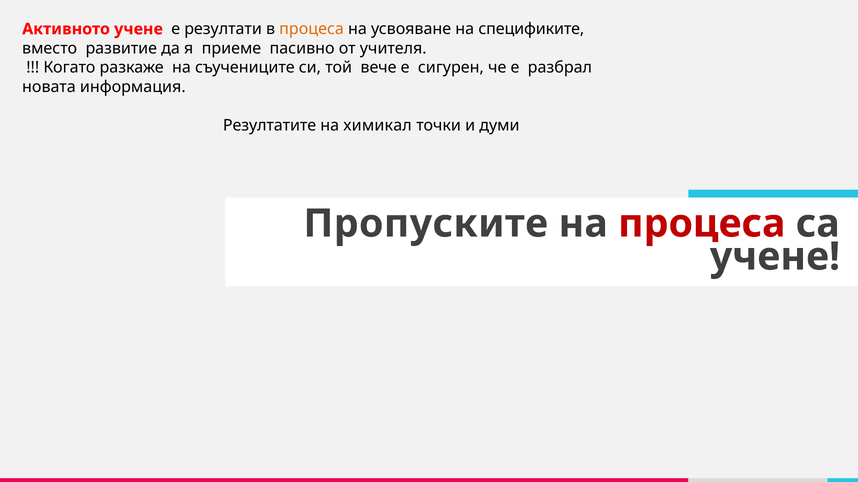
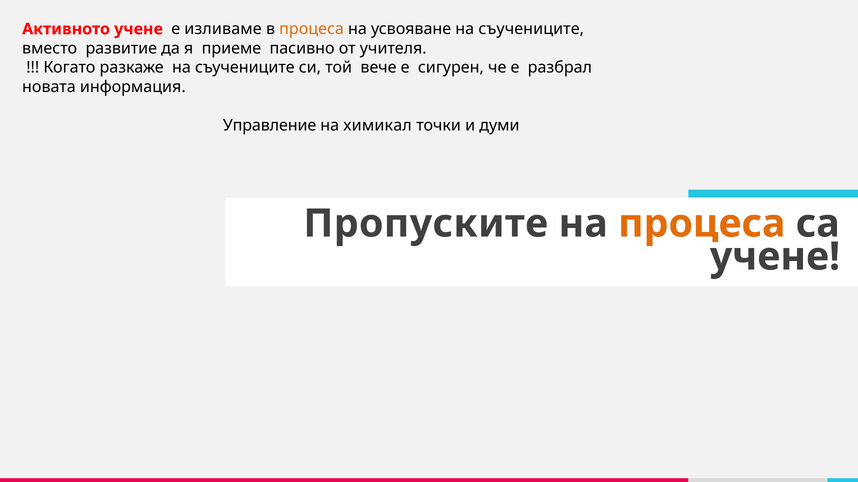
резултати: резултати -> изливаме
усвояване на спецификите: спецификите -> съучениците
Резултатите: Резултатите -> Управление
процеса at (702, 224) colour: red -> orange
